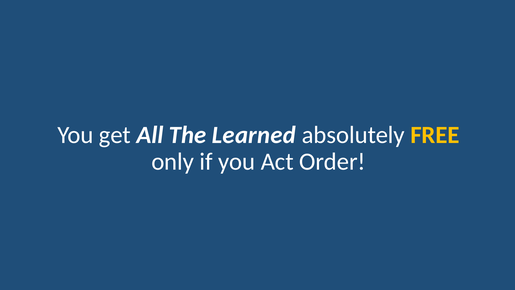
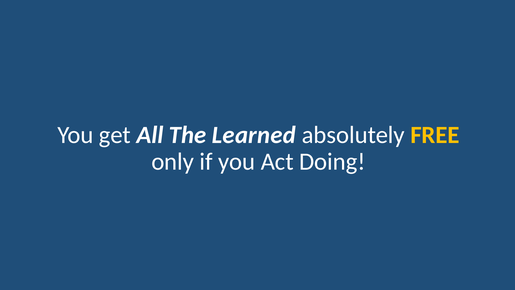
Order: Order -> Doing
